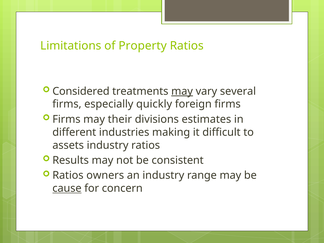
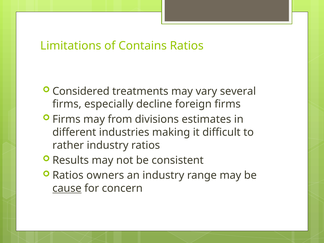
Property: Property -> Contains
may at (182, 91) underline: present -> none
quickly: quickly -> decline
their: their -> from
assets: assets -> rather
